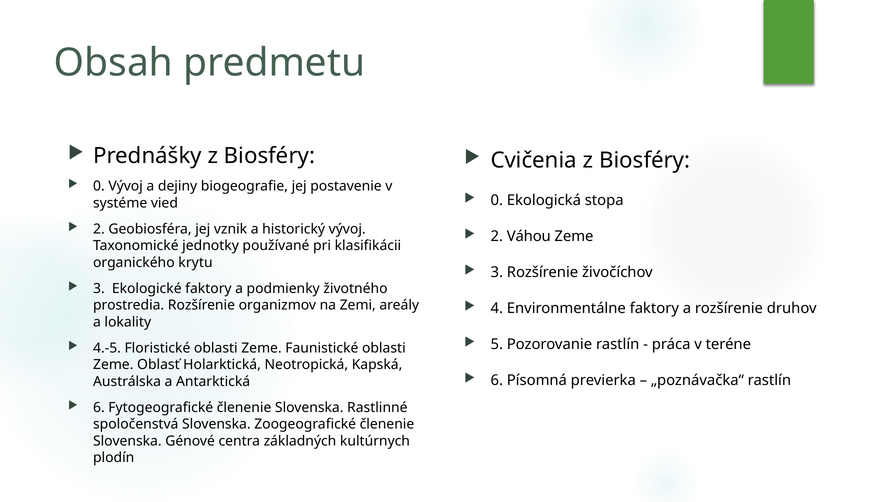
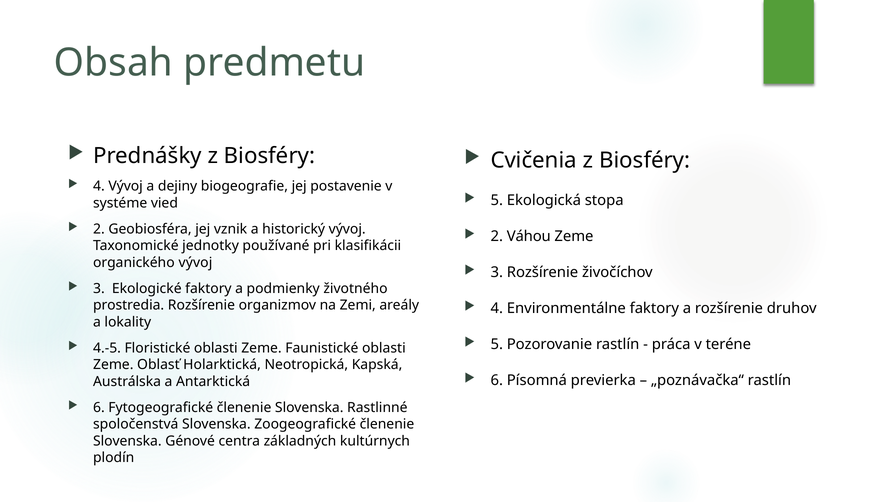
0 at (99, 186): 0 -> 4
0 at (497, 200): 0 -> 5
organického krytu: krytu -> vývoj
